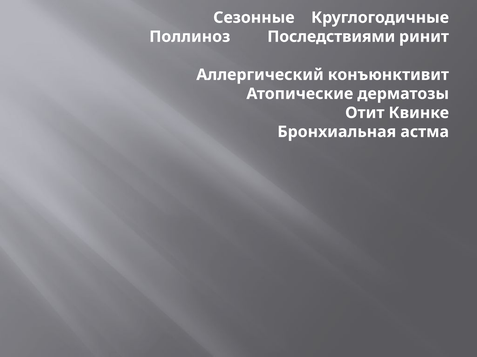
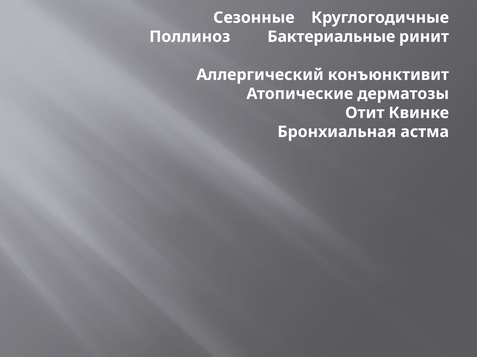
Последствиями: Последствиями -> Бактериальные
